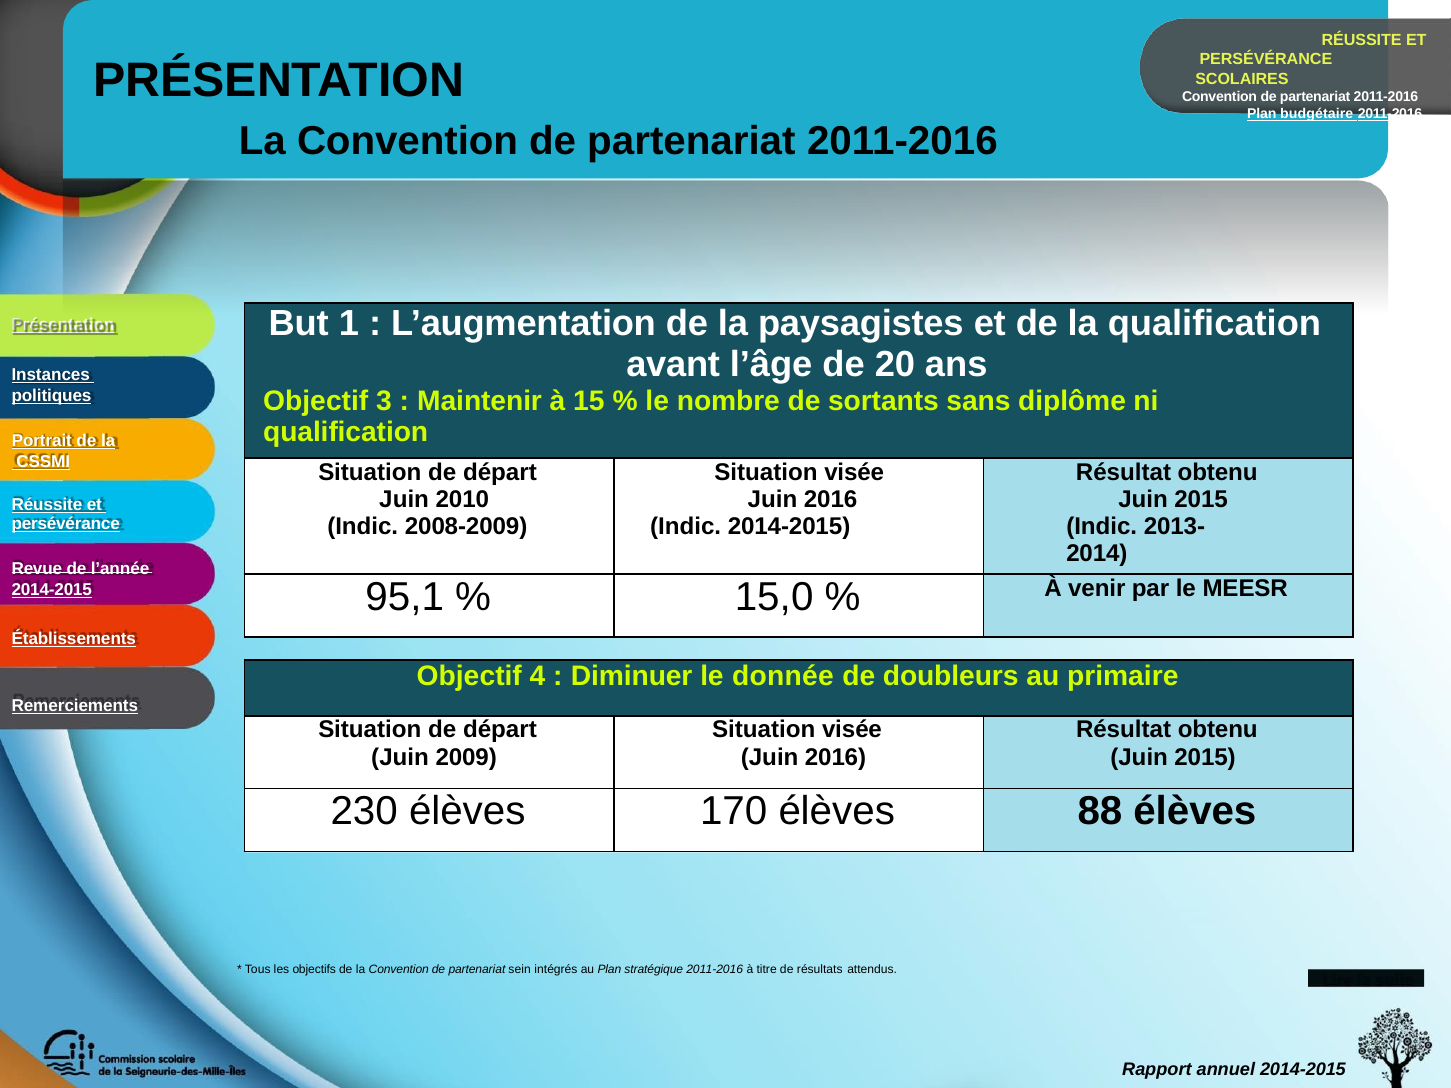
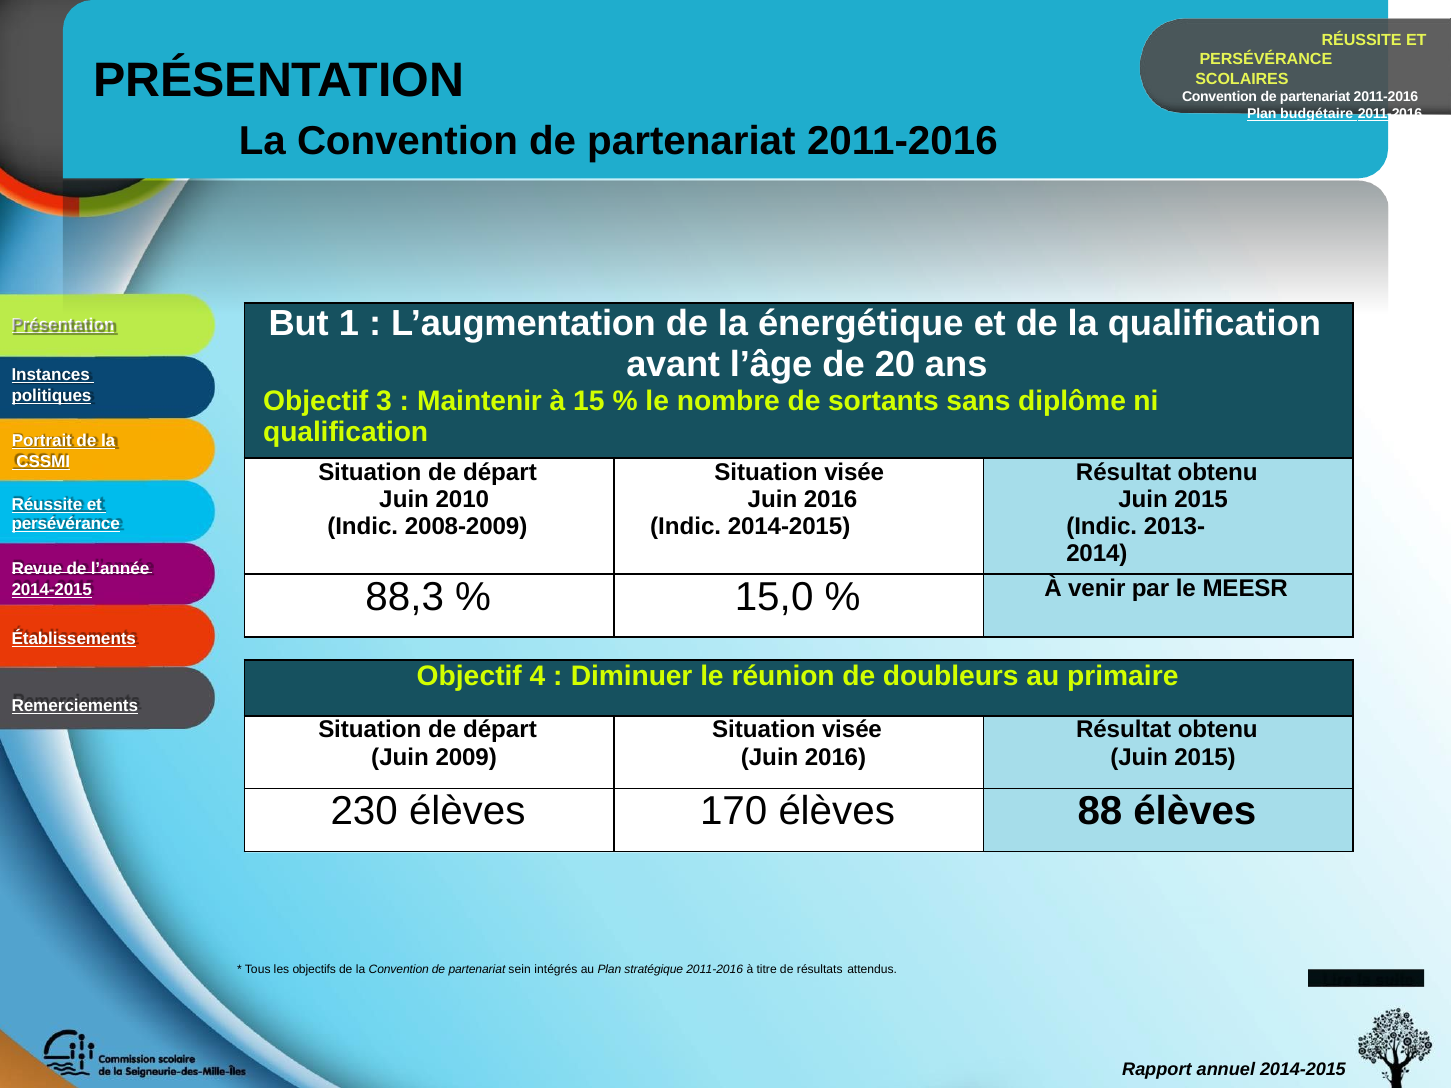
paysagistes: paysagistes -> énergétique
95,1: 95,1 -> 88,3
donnée: donnée -> réunion
